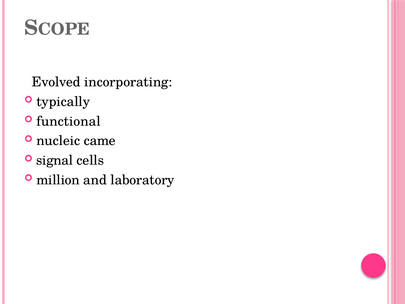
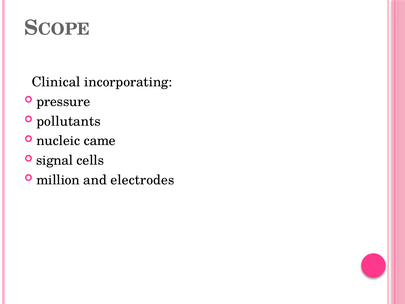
Evolved: Evolved -> Clinical
typically: typically -> pressure
functional: functional -> pollutants
laboratory: laboratory -> electrodes
